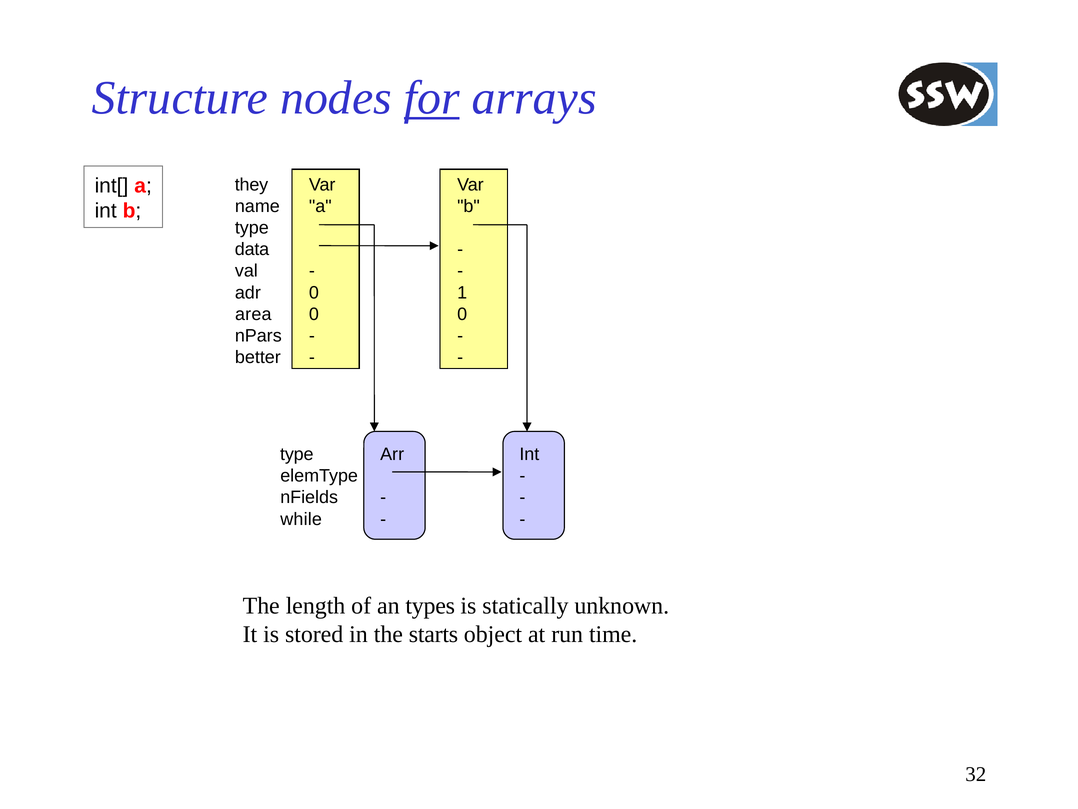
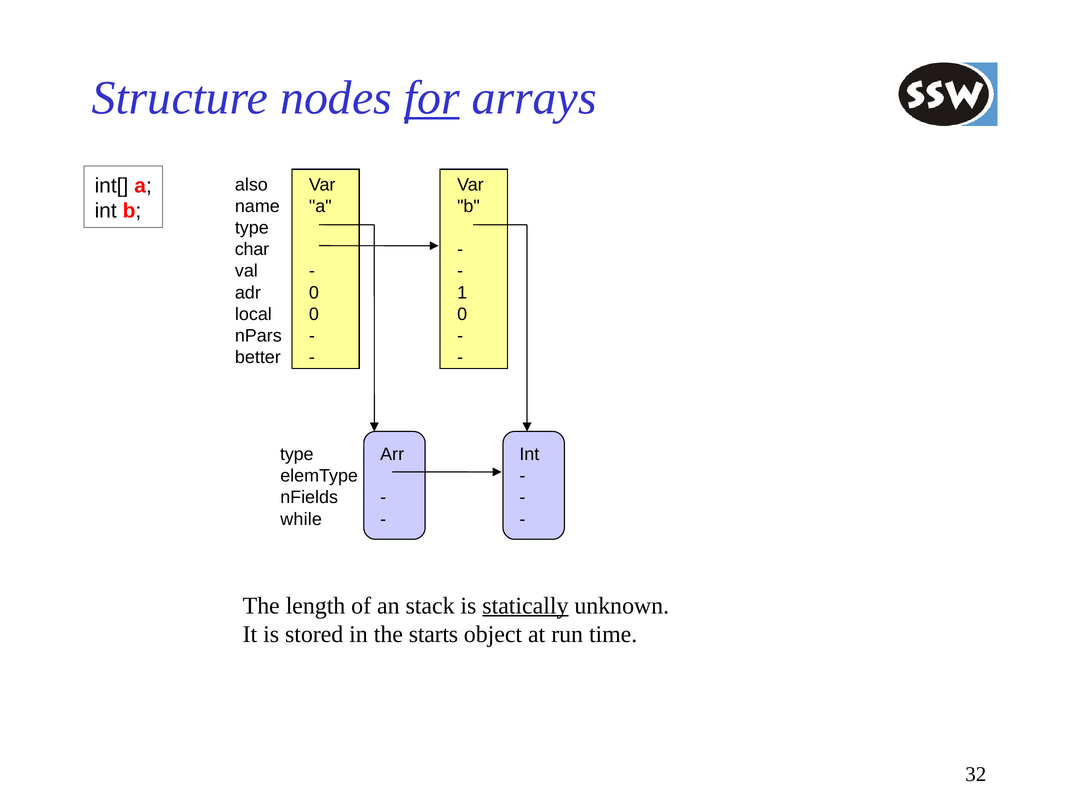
they: they -> also
data: data -> char
area: area -> local
types: types -> stack
statically underline: none -> present
